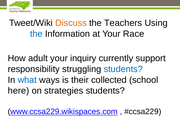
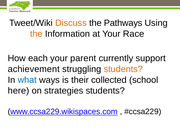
Teachers: Teachers -> Pathways
the at (36, 34) colour: blue -> orange
adult: adult -> each
inquiry: inquiry -> parent
responsibility: responsibility -> achievement
students at (123, 69) colour: blue -> orange
